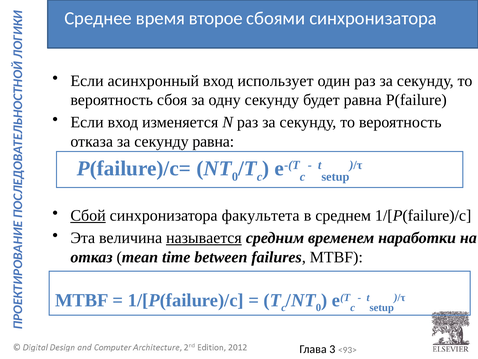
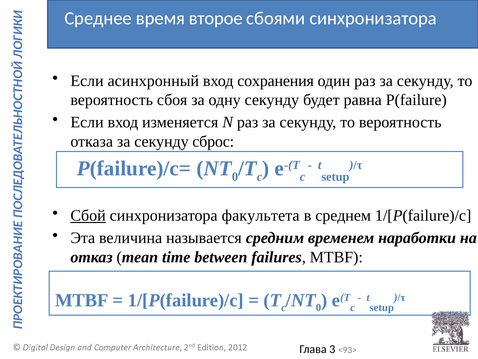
использует: использует -> сохранения
секунду равна: равна -> сброс
называется underline: present -> none
